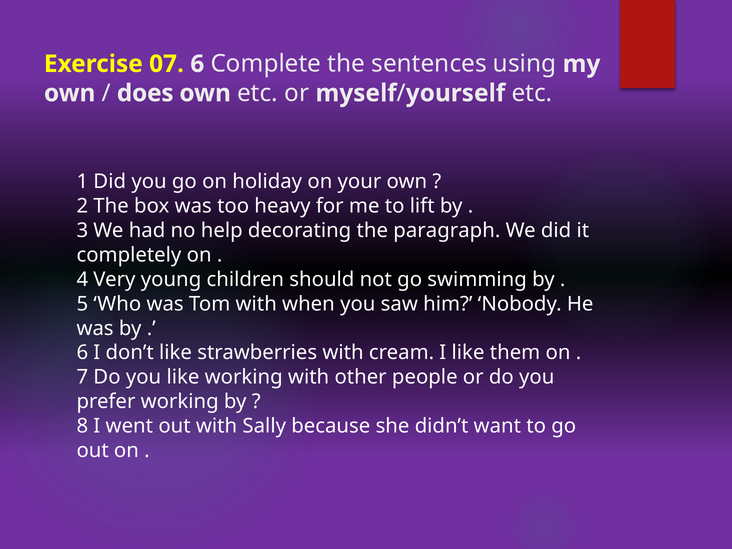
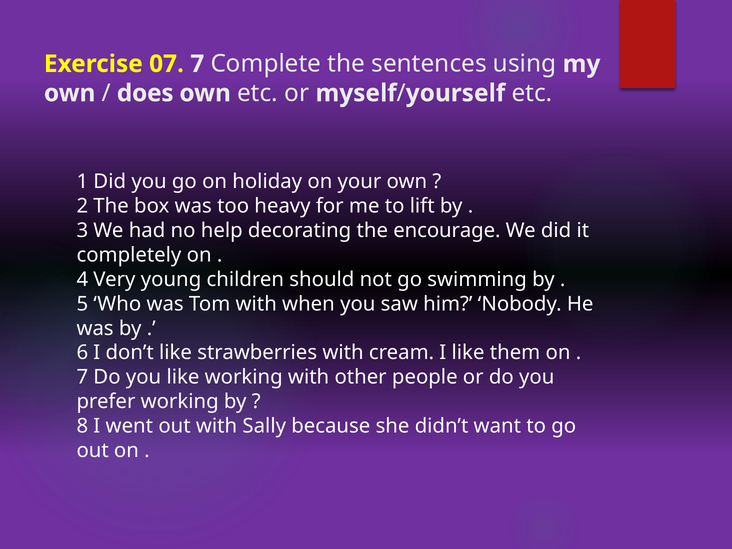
07 6: 6 -> 7
paragraph: paragraph -> encourage
